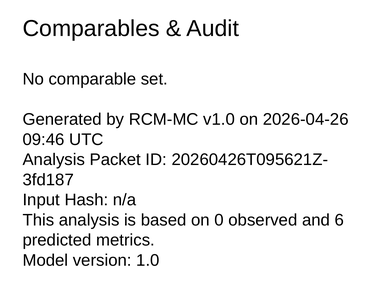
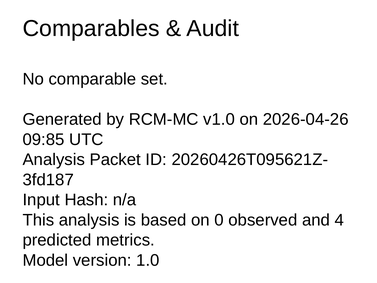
09:46: 09:46 -> 09:85
6: 6 -> 4
